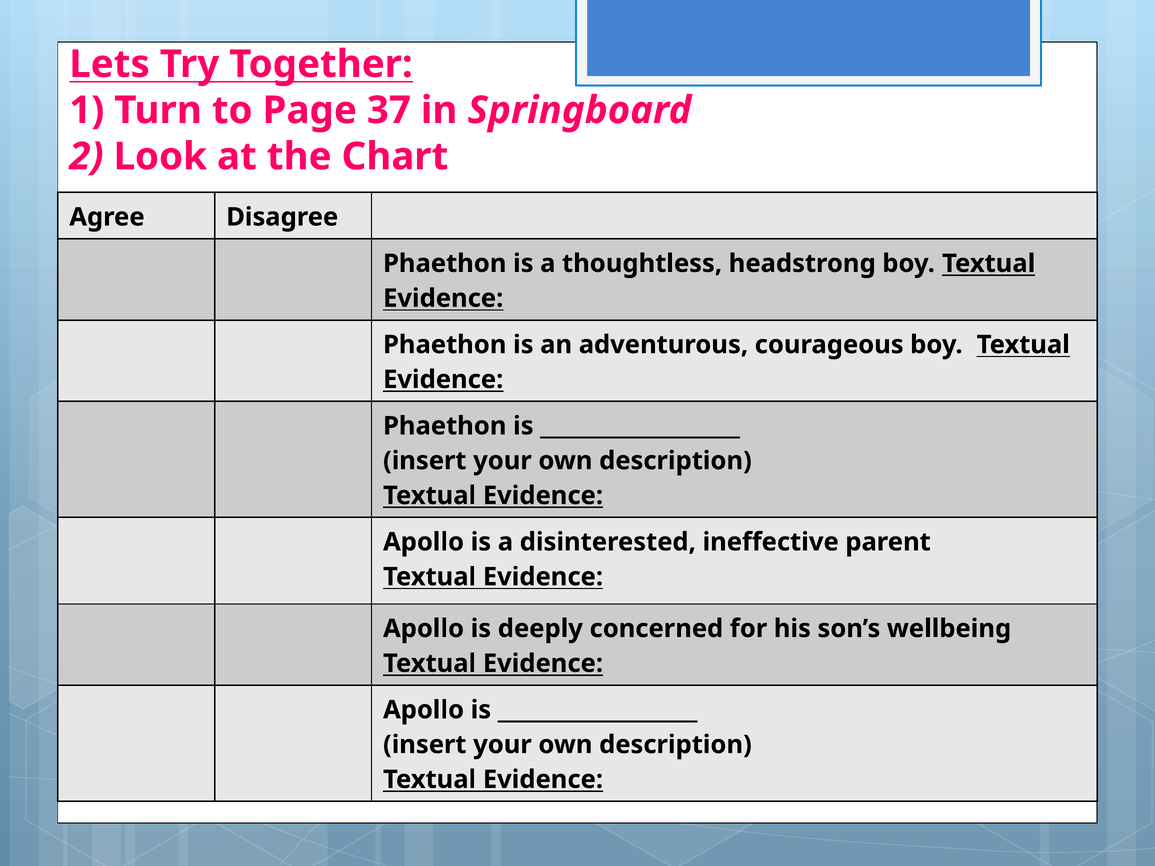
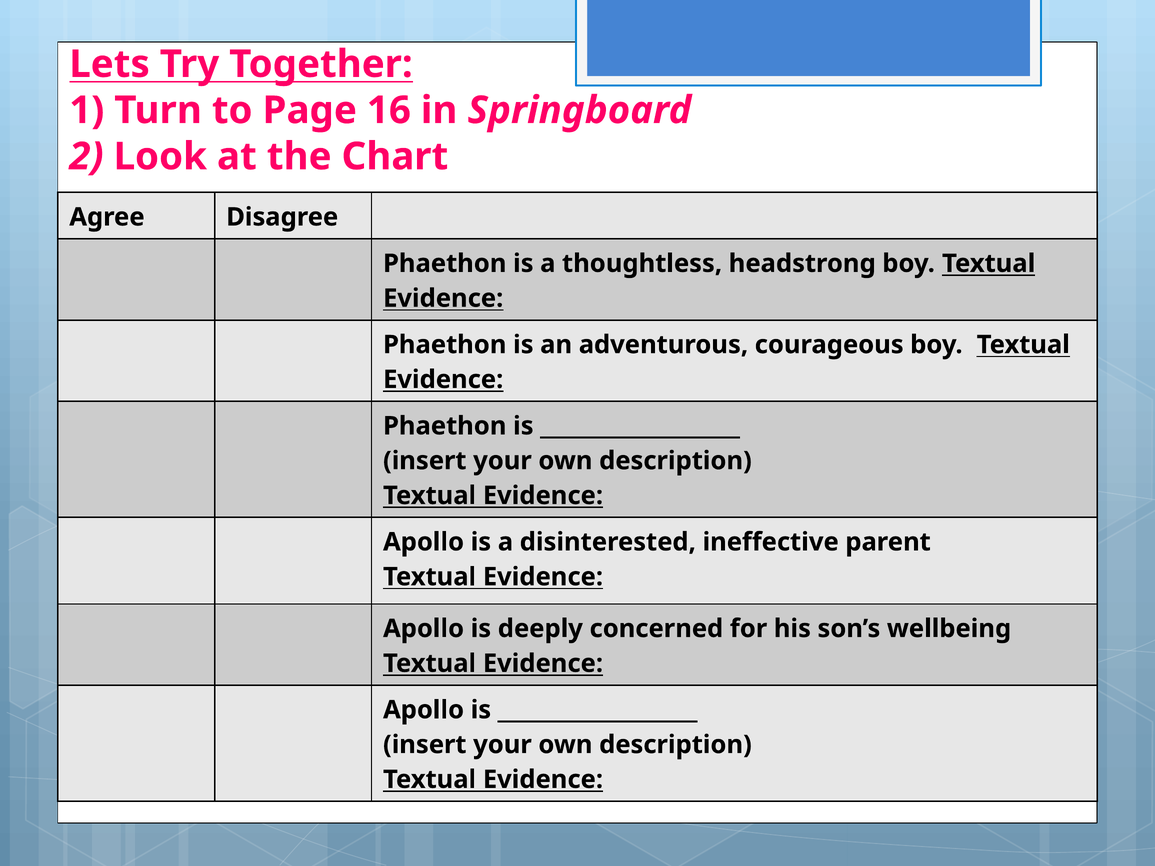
37: 37 -> 16
